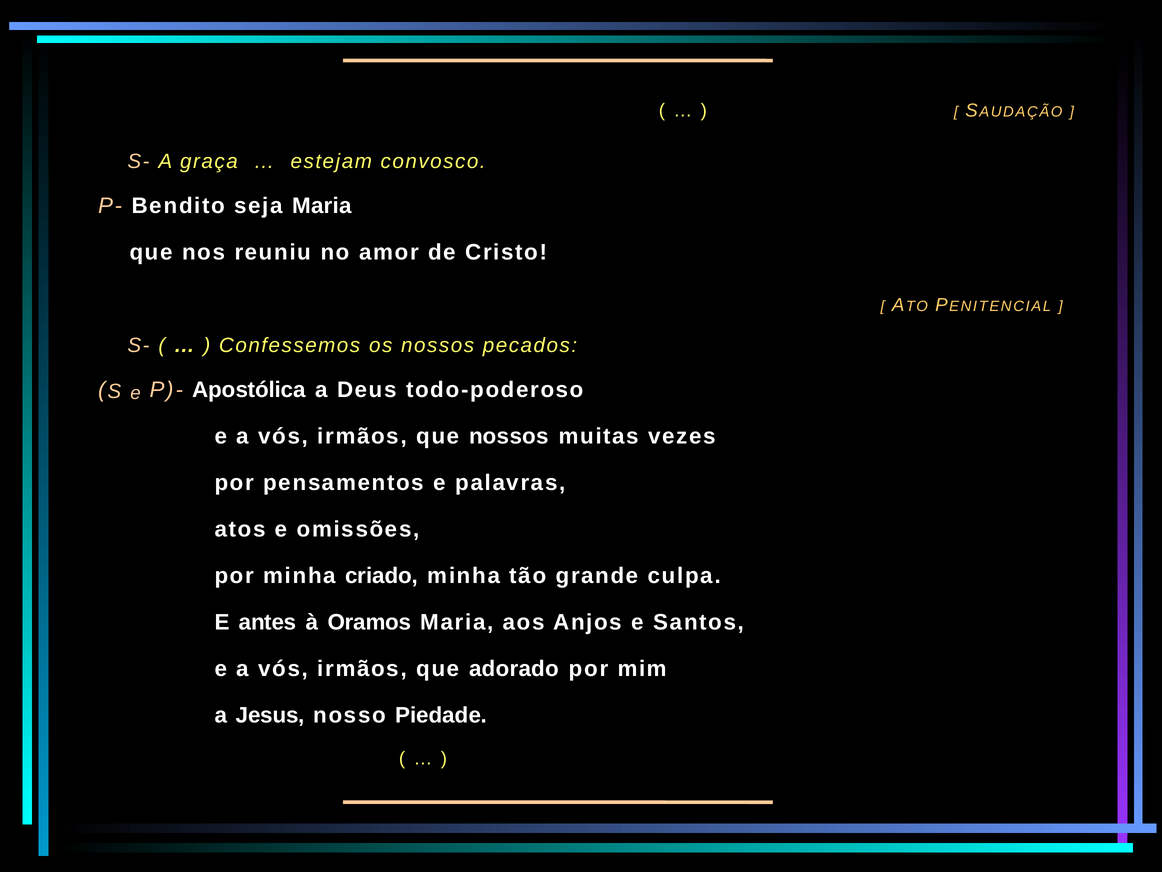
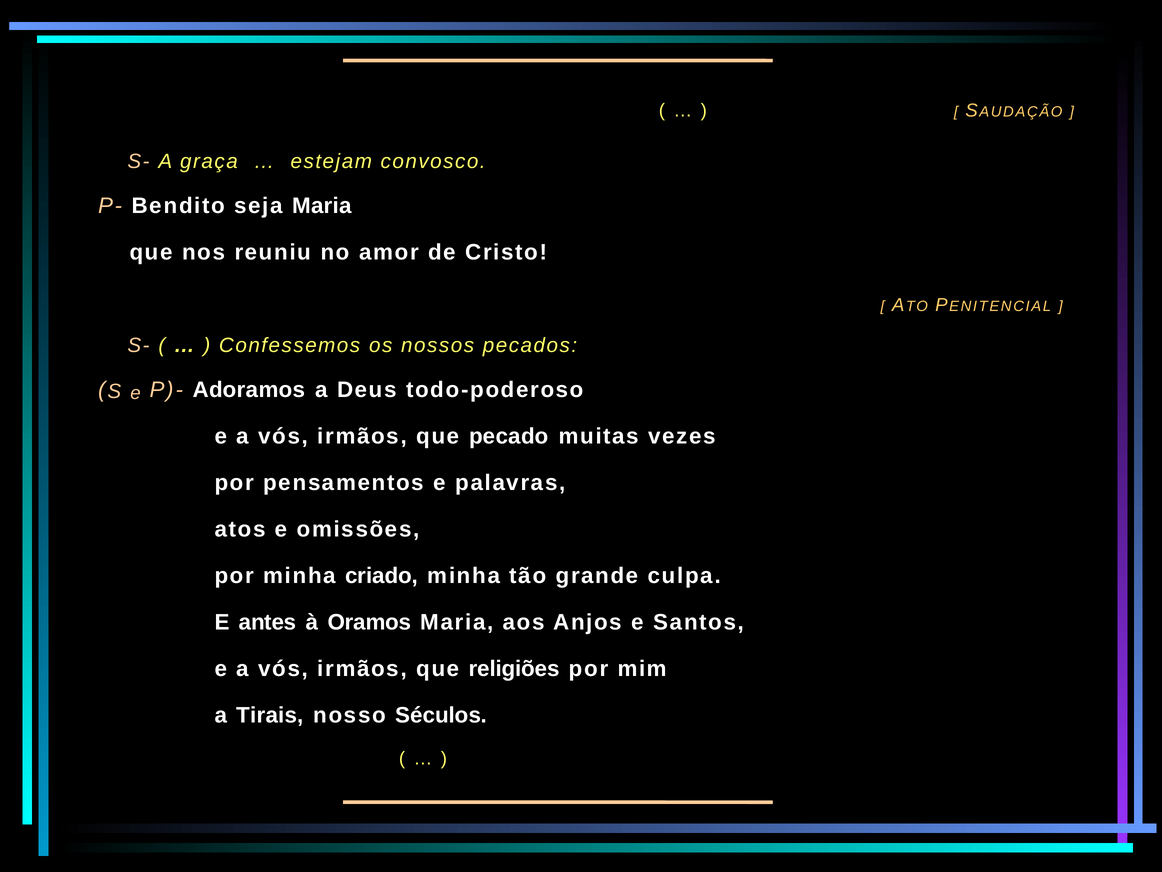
Apostólica: Apostólica -> Adoramos
que nossos: nossos -> pecado
adorado: adorado -> religiões
Jesus: Jesus -> Tirais
Piedade: Piedade -> Séculos
